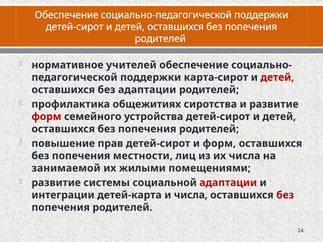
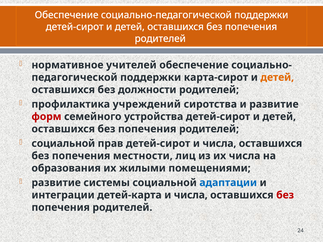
детей at (277, 77) colour: red -> orange
без адаптации: адаптации -> должности
общежитиях: общежитиях -> учреждений
повышение at (63, 144): повышение -> социальной
детей-сирот и форм: форм -> числа
занимаемой: занимаемой -> образования
адаптации at (228, 183) colour: red -> blue
